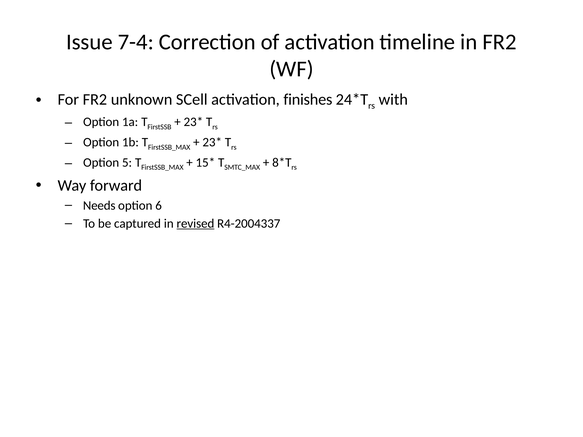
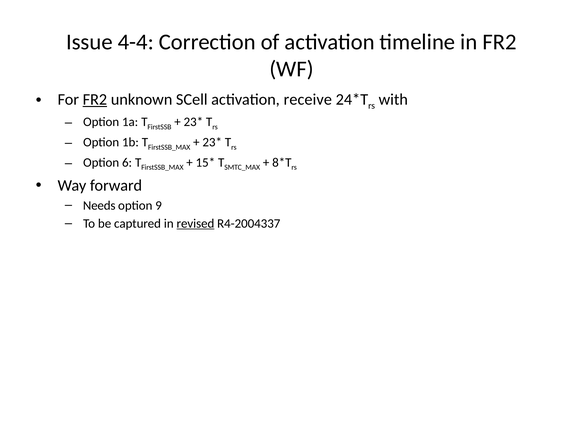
7-4: 7-4 -> 4-4
FR2 at (95, 100) underline: none -> present
finishes: finishes -> receive
5: 5 -> 6
6: 6 -> 9
